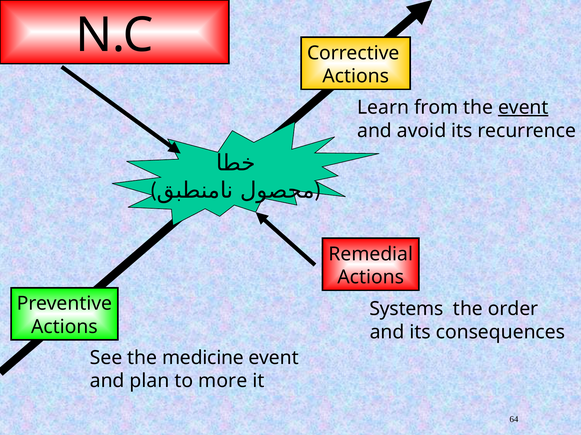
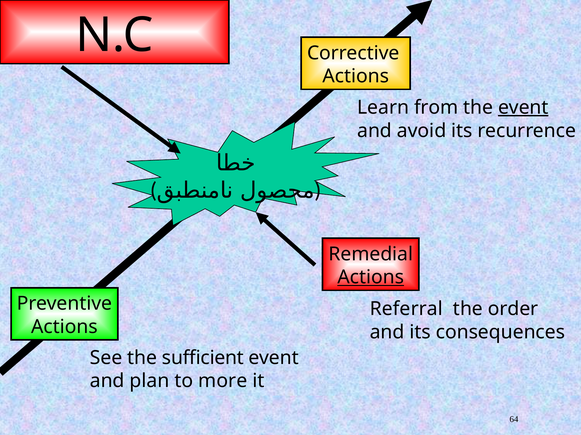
Actions at (371, 278) underline: none -> present
Systems: Systems -> Referral
medicine: medicine -> sufficient
